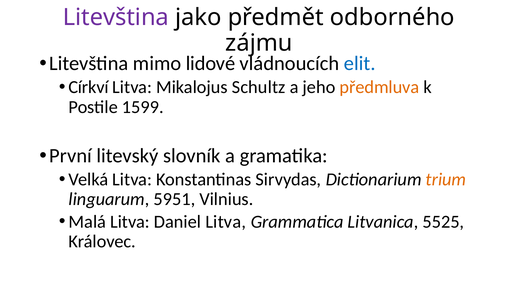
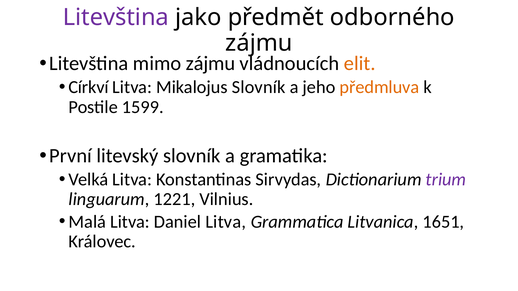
mimo lidové: lidové -> zájmu
elit colour: blue -> orange
Mikalojus Schultz: Schultz -> Slovník
trium colour: orange -> purple
5951: 5951 -> 1221
5525: 5525 -> 1651
